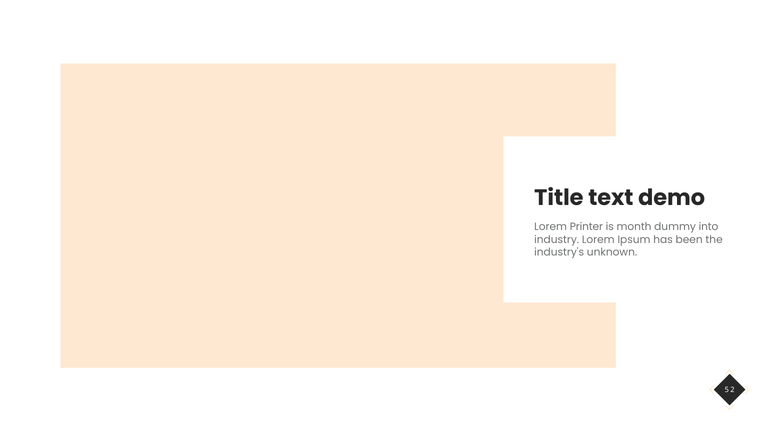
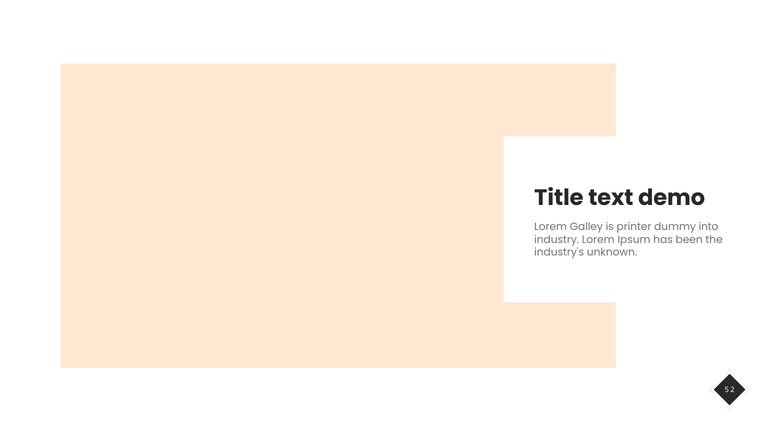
Printer: Printer -> Galley
month: month -> printer
